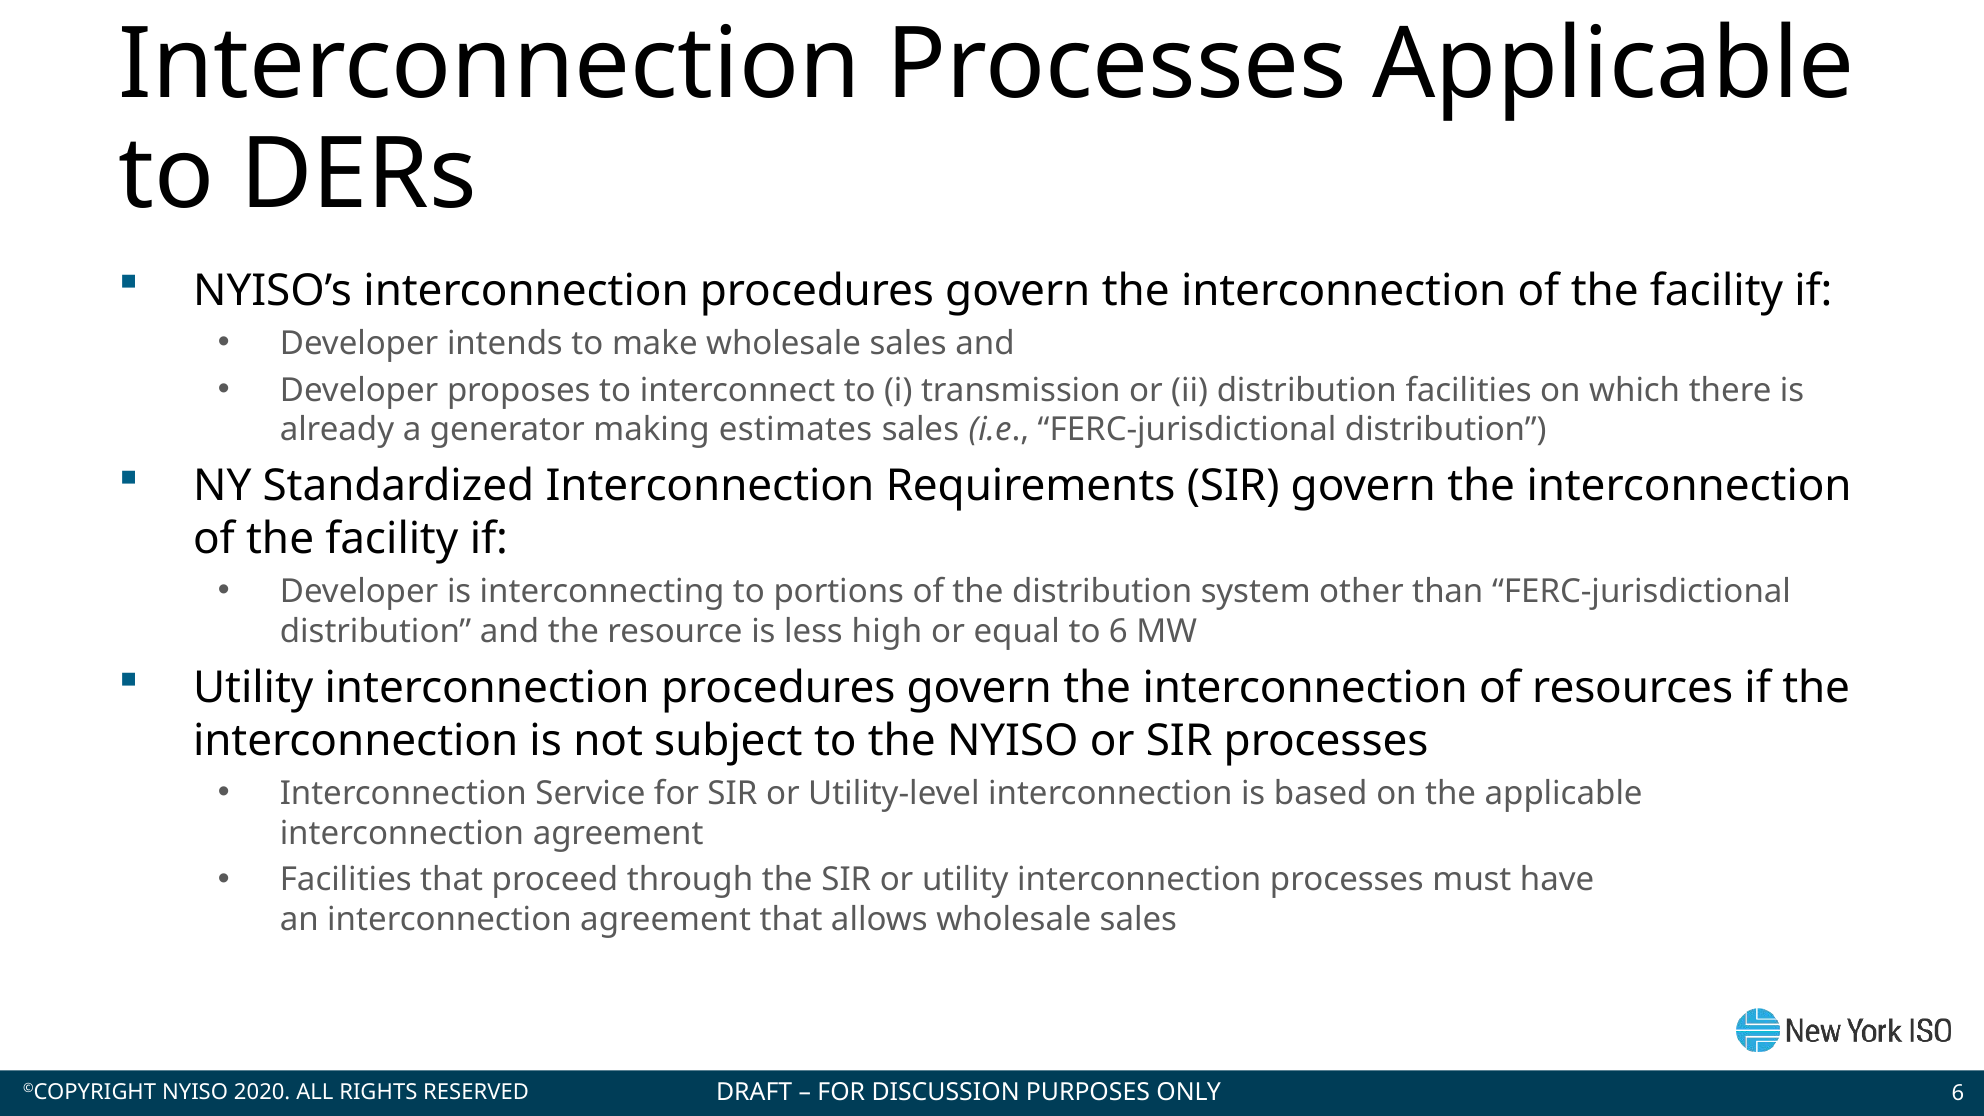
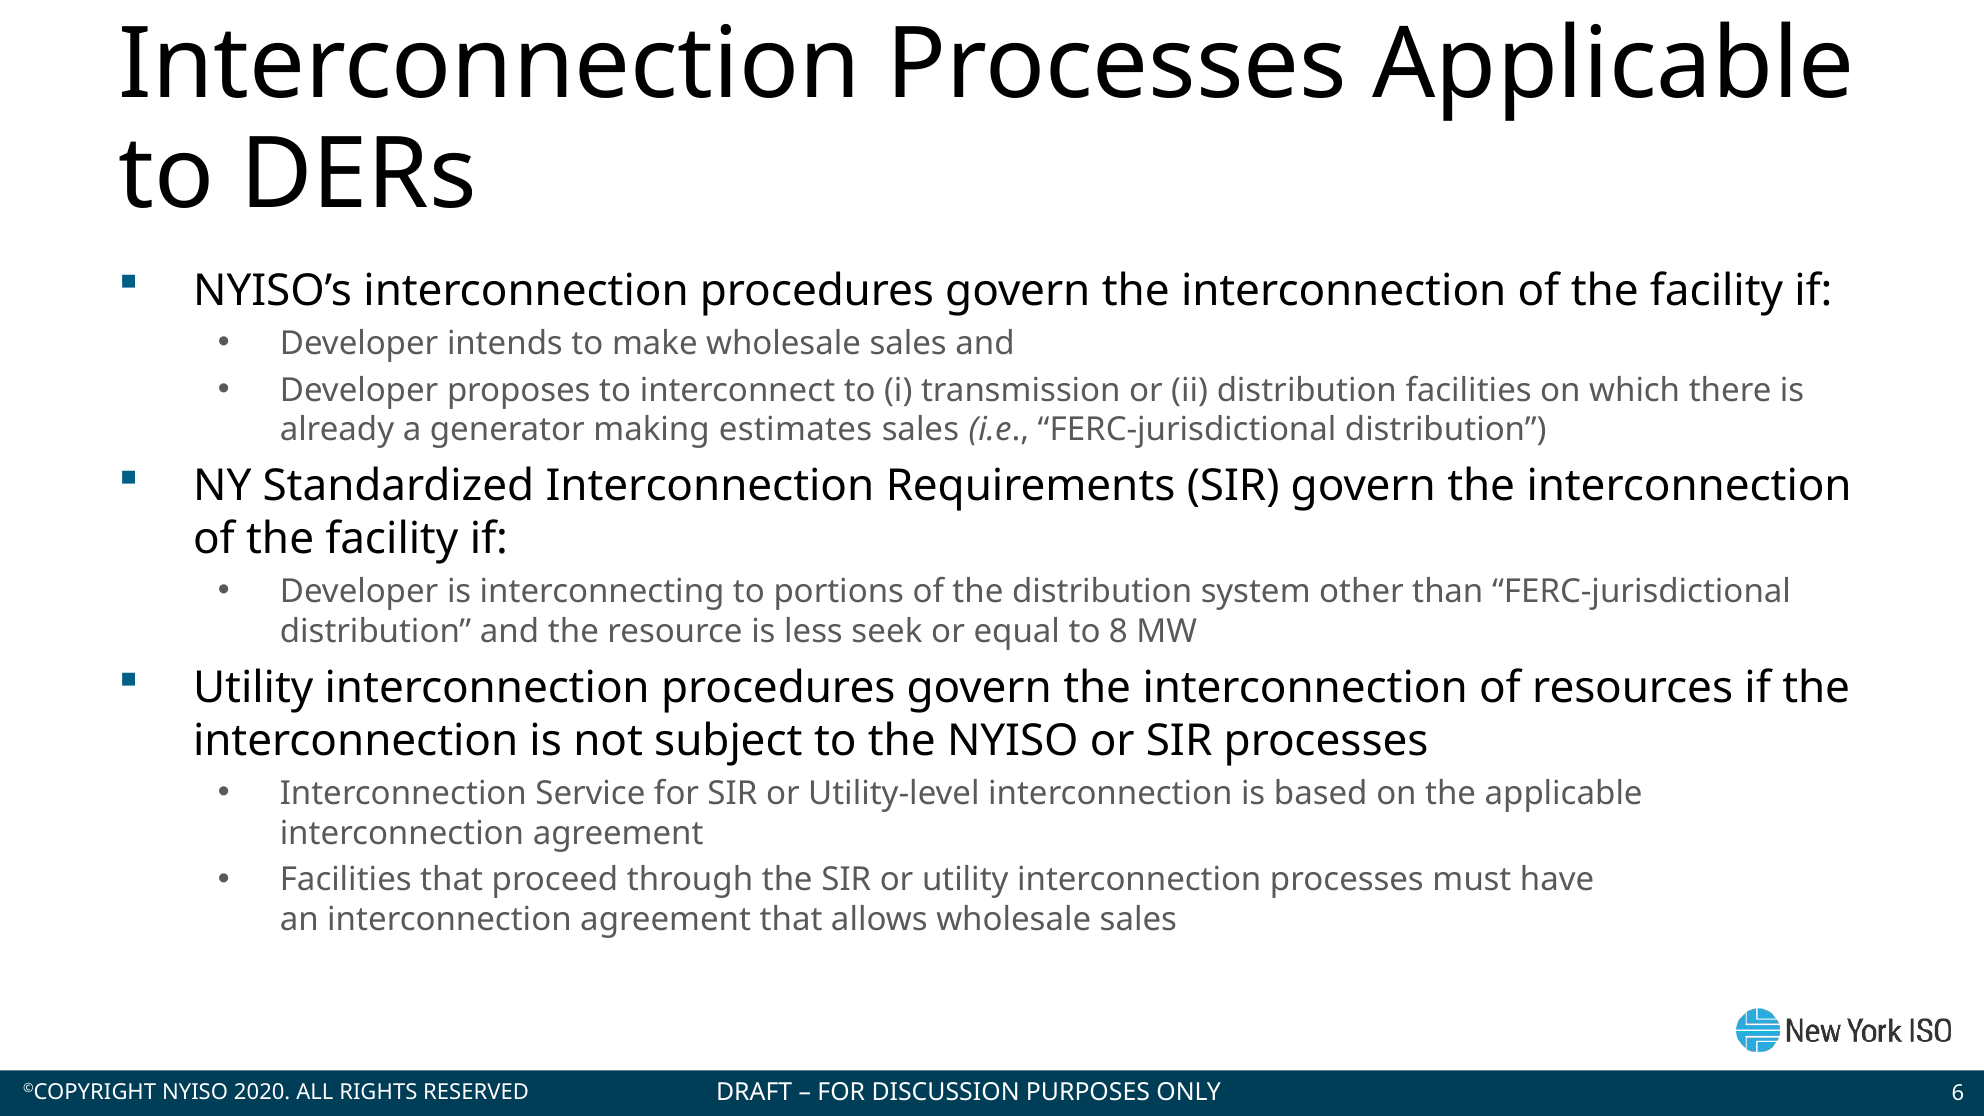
high: high -> seek
to 6: 6 -> 8
